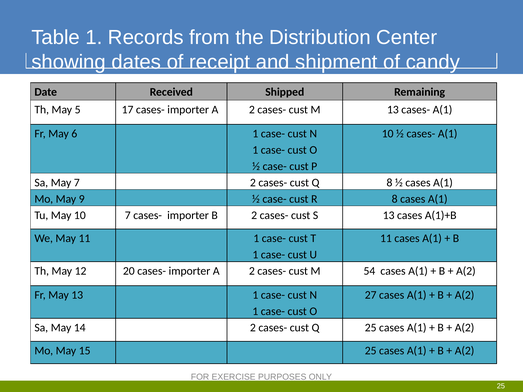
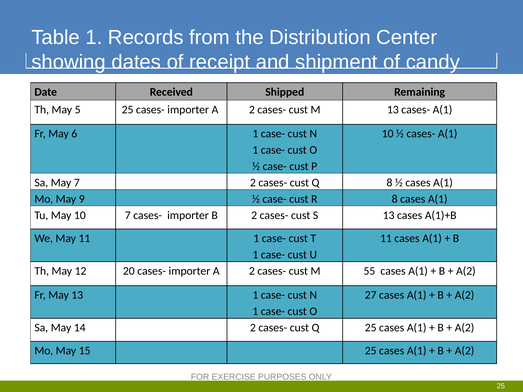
5 17: 17 -> 25
54: 54 -> 55
